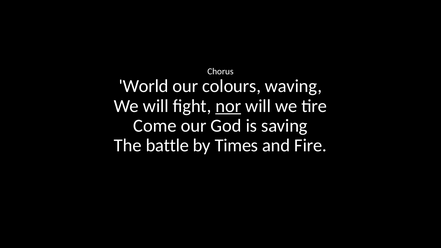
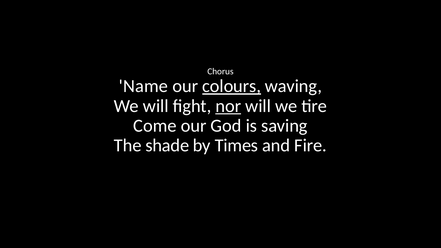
World: World -> Name
colours underline: none -> present
battle: battle -> shade
